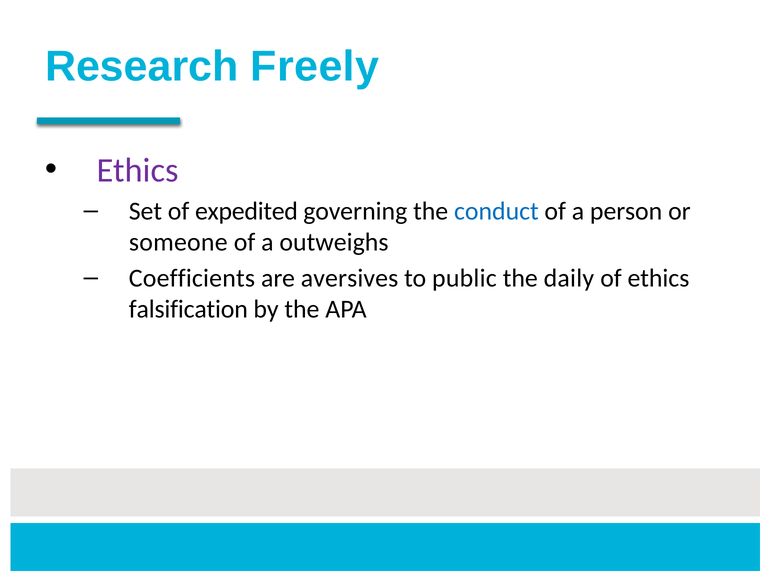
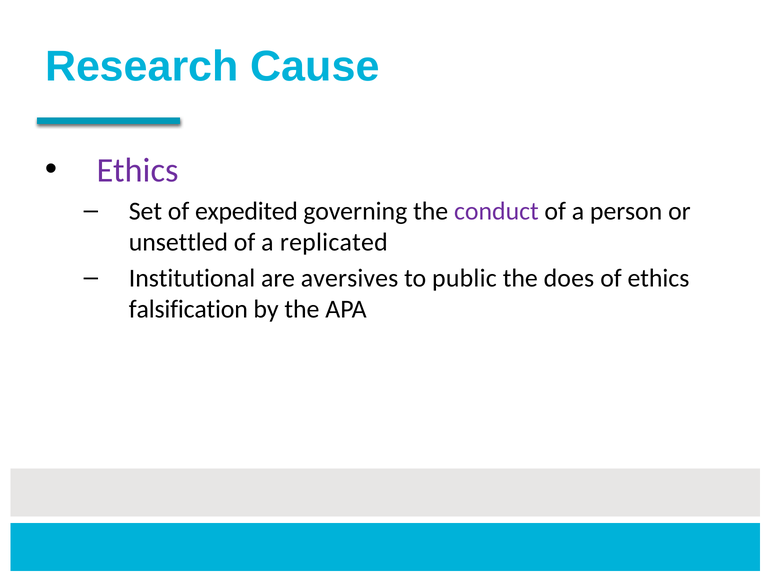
Freely: Freely -> Cause
conduct colour: blue -> purple
someone: someone -> unsettled
outweighs: outweighs -> replicated
Coefficients: Coefficients -> Institutional
daily: daily -> does
